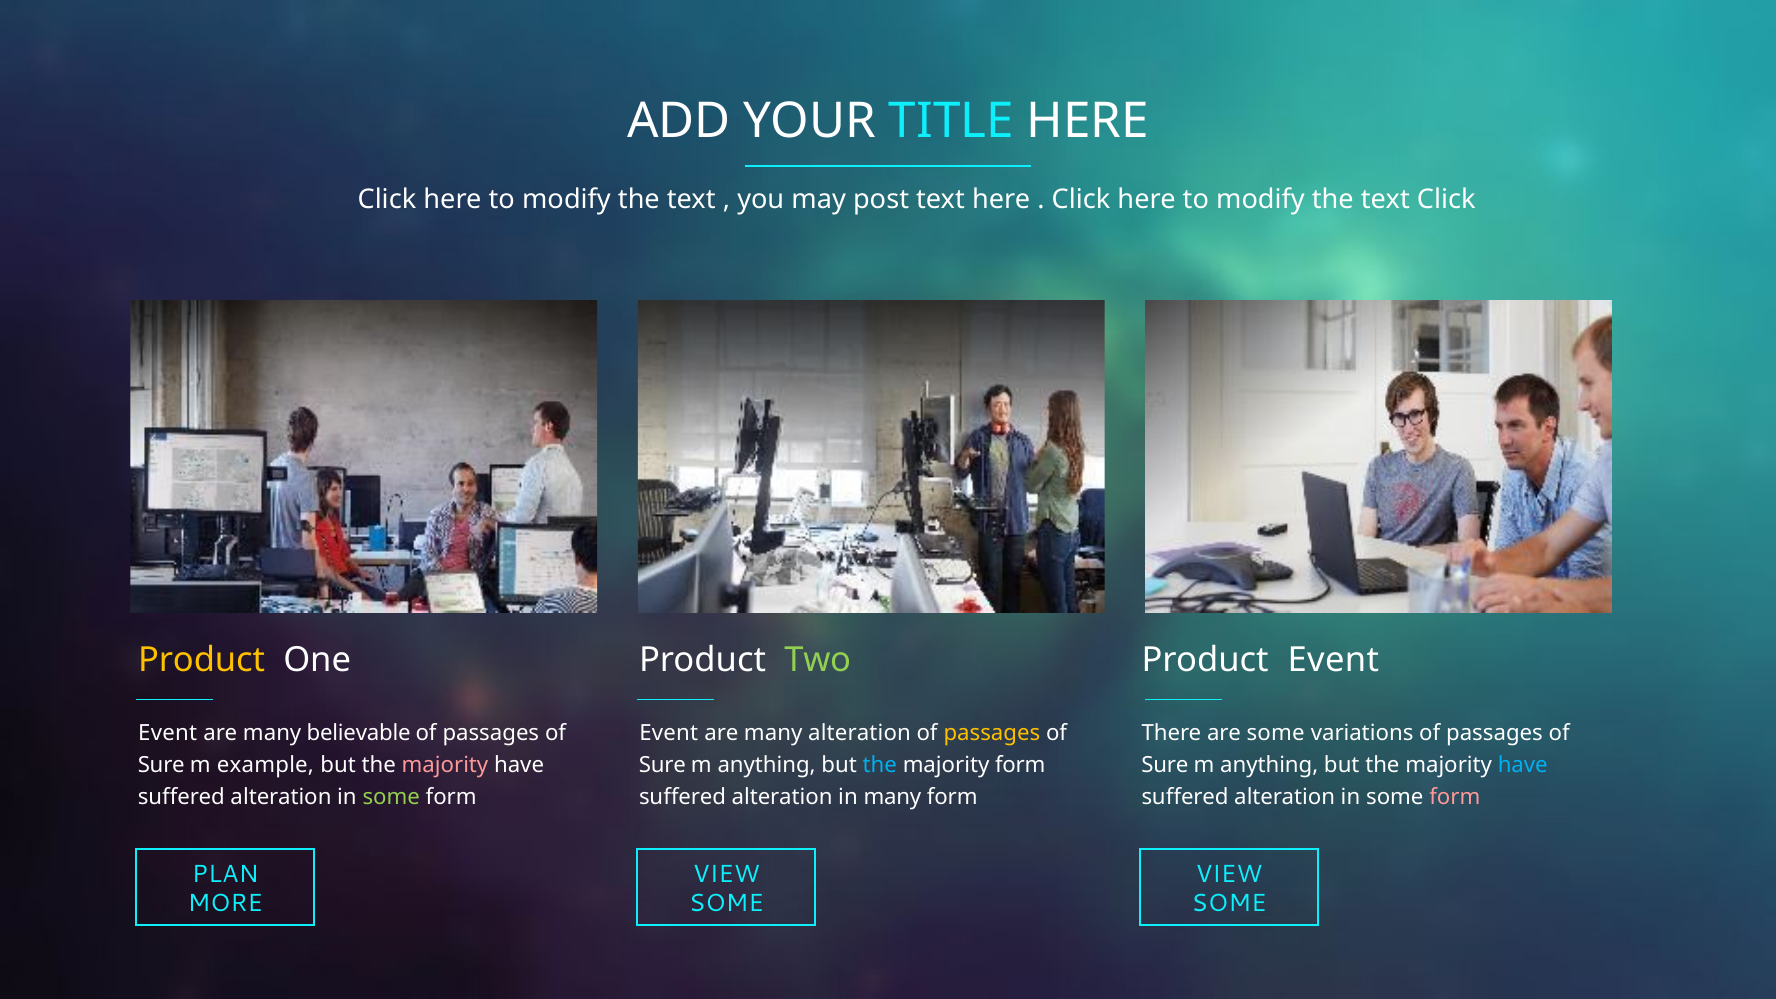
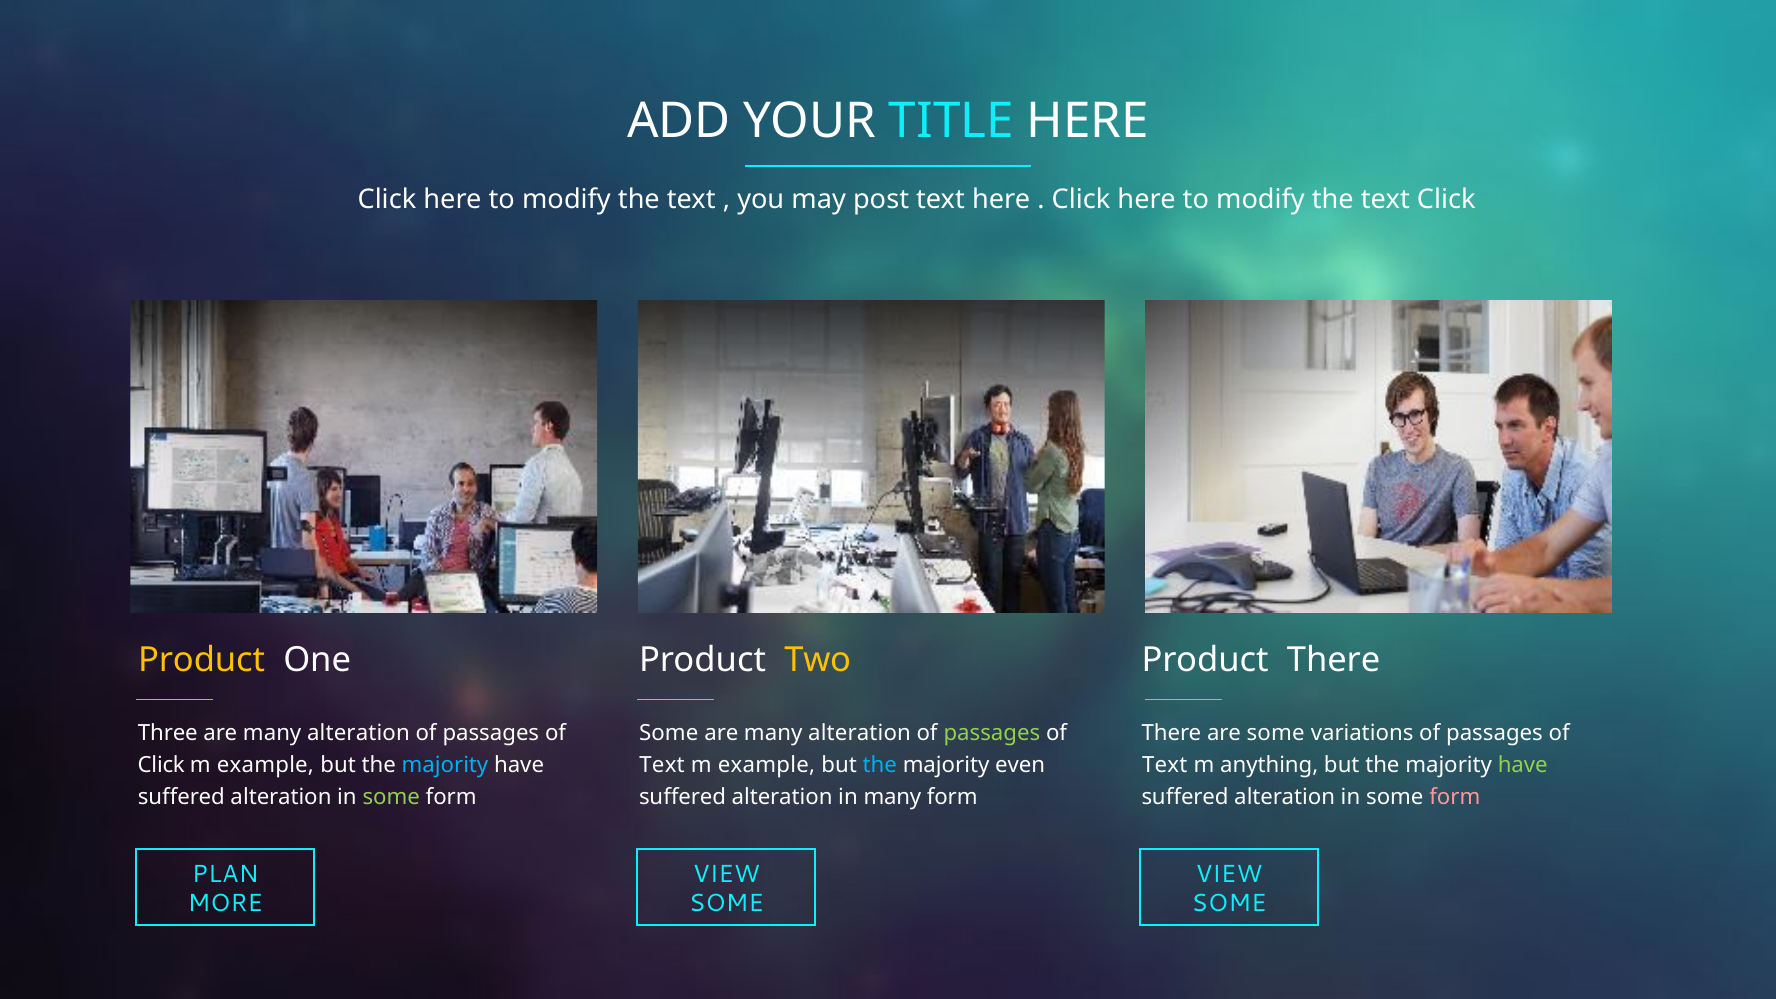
Two colour: light green -> yellow
Product Event: Event -> There
Event at (168, 733): Event -> Three
believable at (359, 733): believable -> alteration
Event at (669, 733): Event -> Some
passages at (992, 733) colour: yellow -> light green
Sure at (161, 765): Sure -> Click
majority at (445, 765) colour: pink -> light blue
Sure at (662, 765): Sure -> Text
anything at (767, 765): anything -> example
majority form: form -> even
Sure at (1165, 765): Sure -> Text
have at (1523, 765) colour: light blue -> light green
